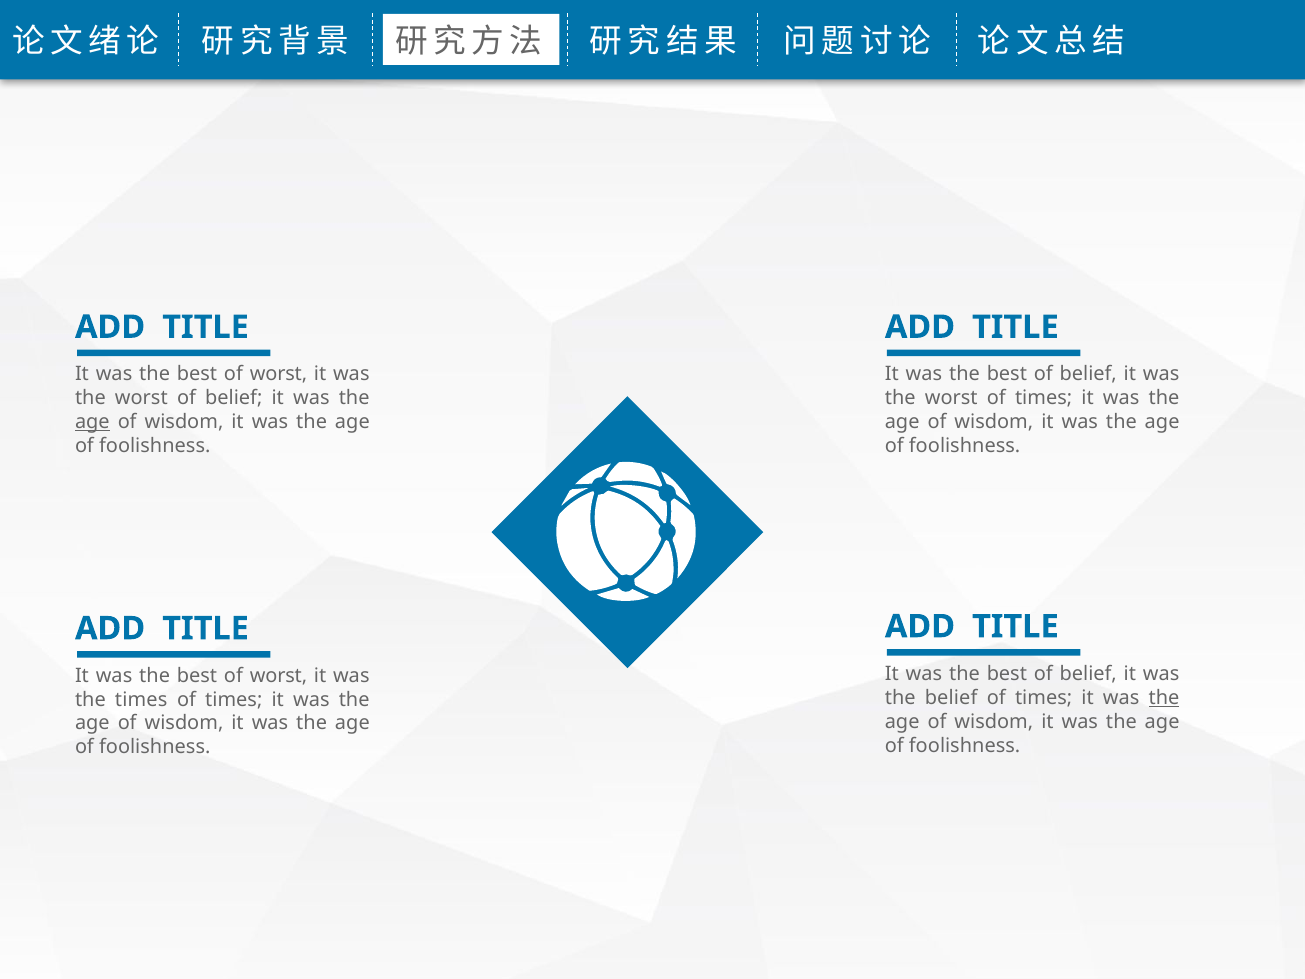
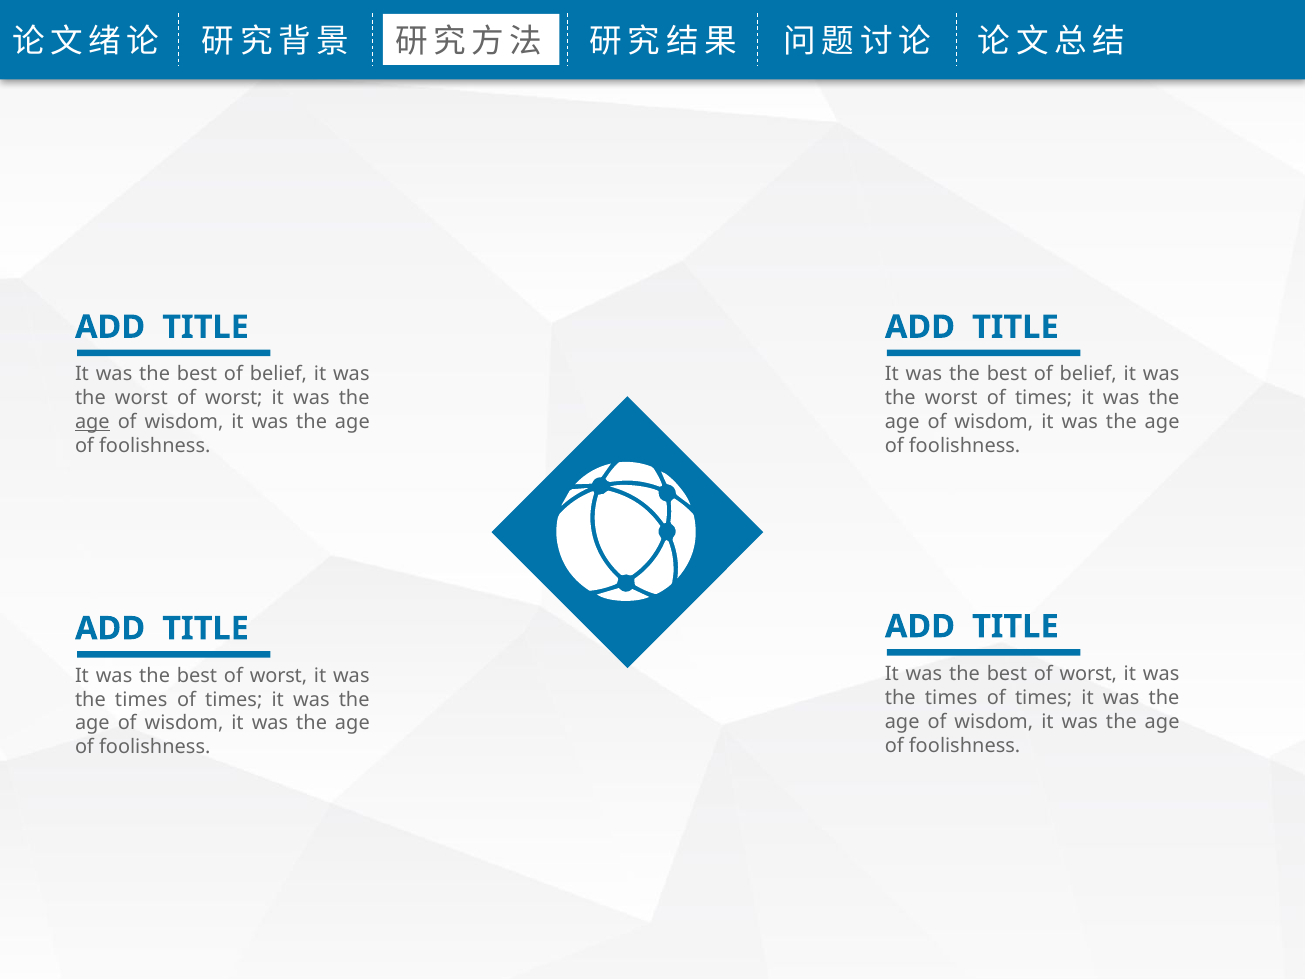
worst at (278, 374): worst -> belief
worst of belief: belief -> worst
belief at (1088, 673): belief -> worst
belief at (951, 697): belief -> times
the at (1164, 697) underline: present -> none
